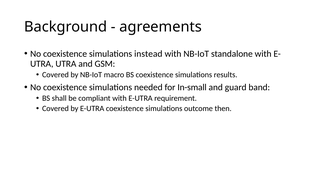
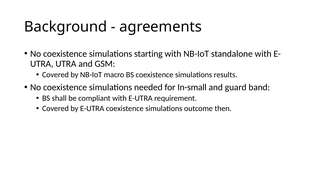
instead: instead -> starting
